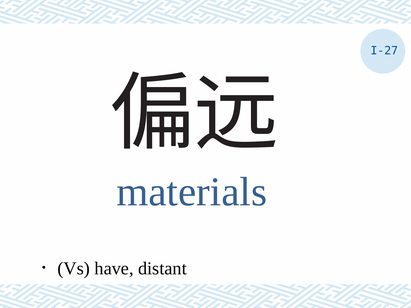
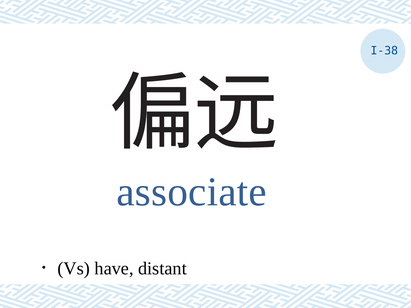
I-27: I-27 -> I-38
materials: materials -> associate
